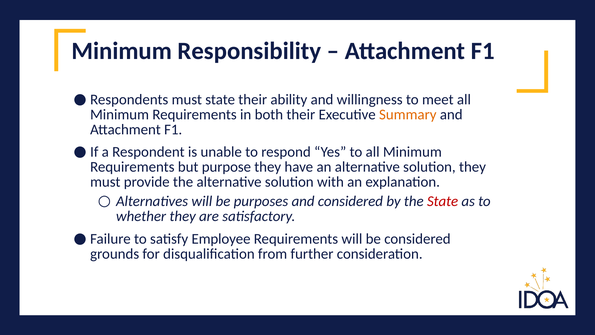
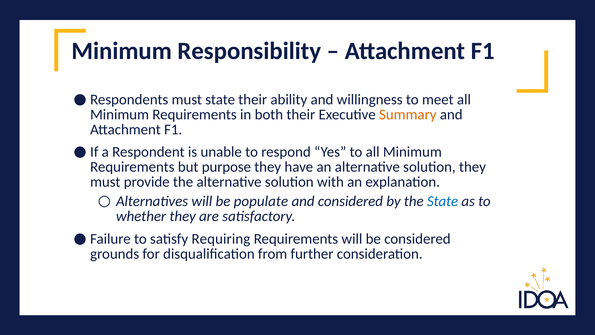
purposes: purposes -> populate
State at (443, 201) colour: red -> blue
Employee: Employee -> Requiring
